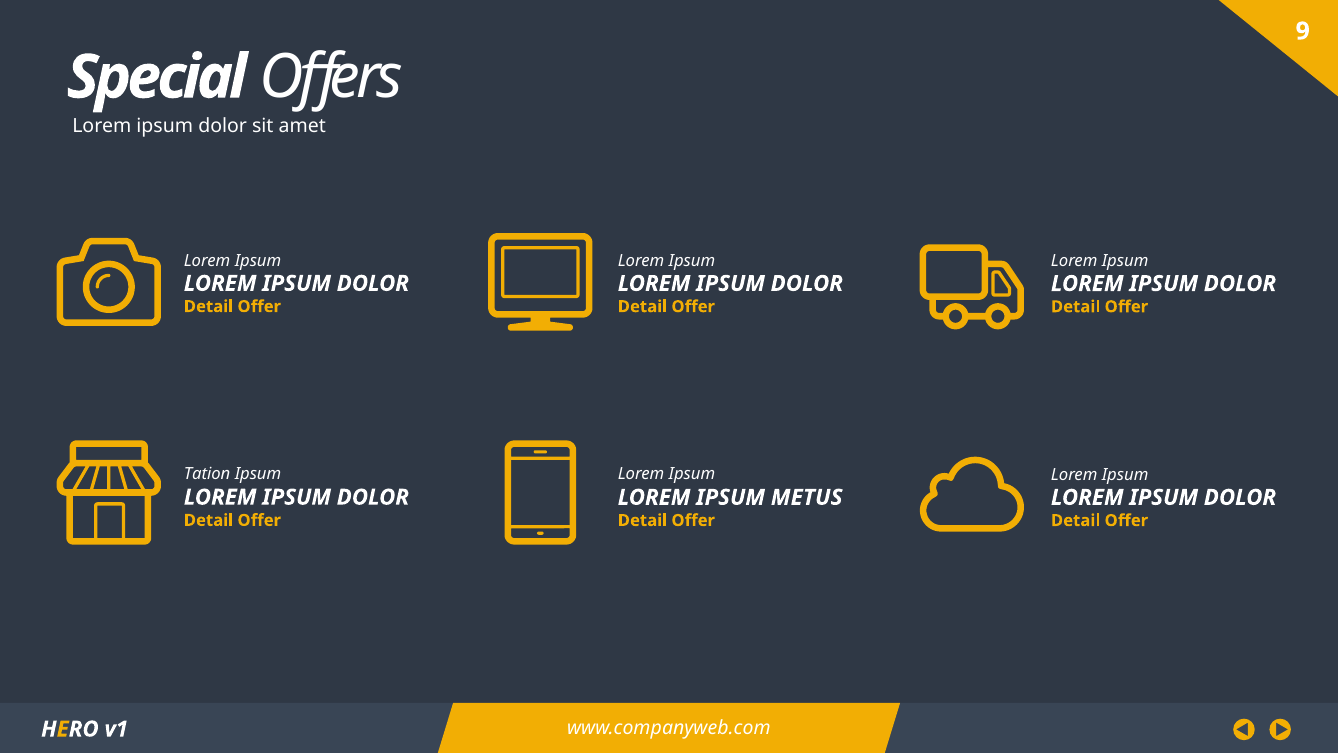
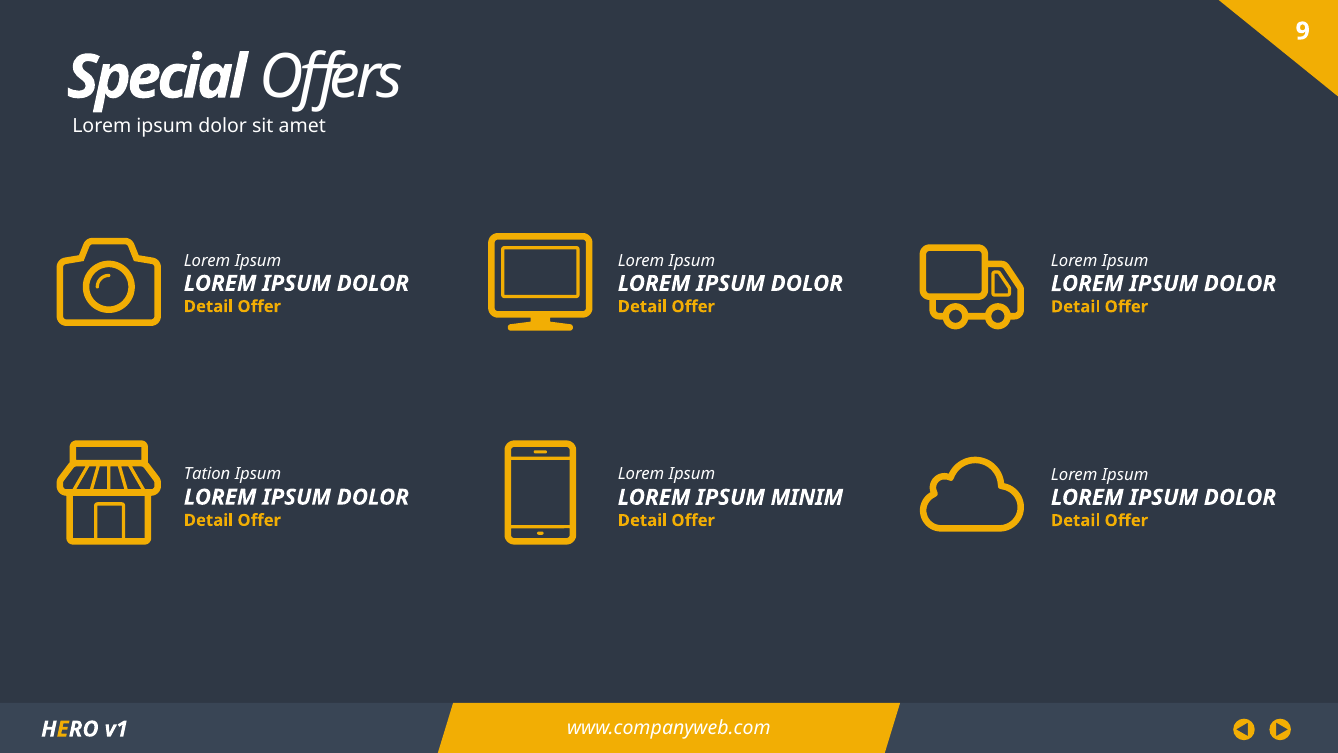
METUS: METUS -> MINIM
